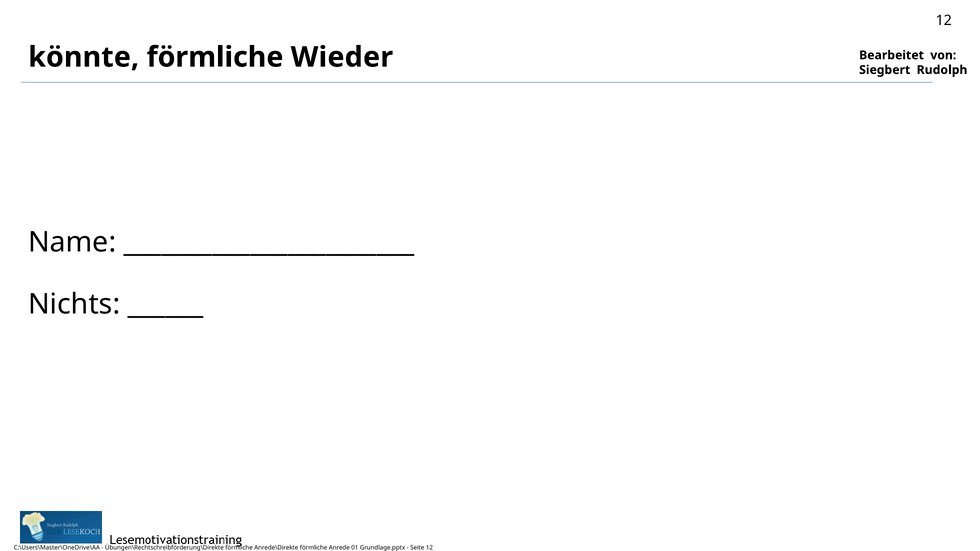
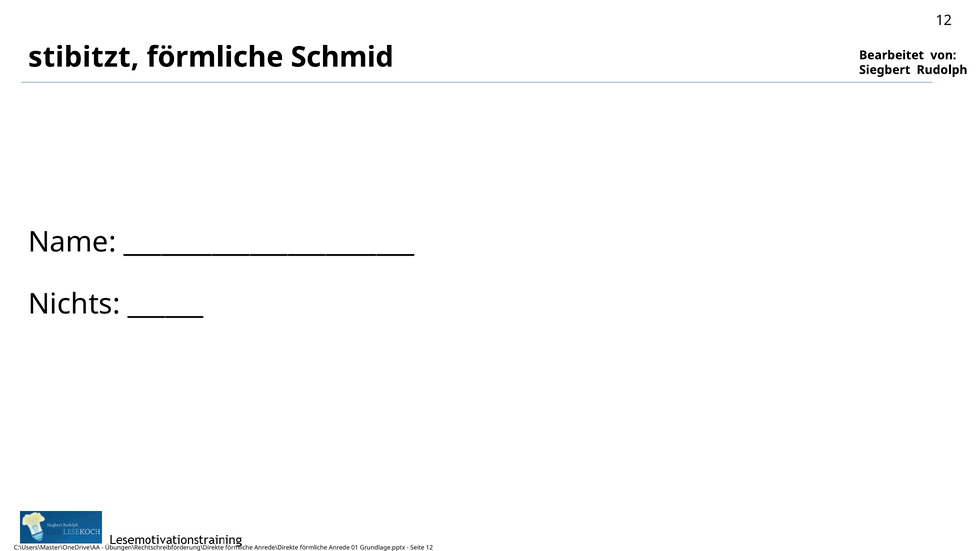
könnte: könnte -> stibitzt
Wieder: Wieder -> Schmid
